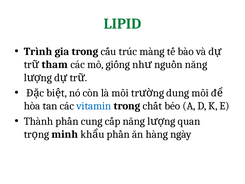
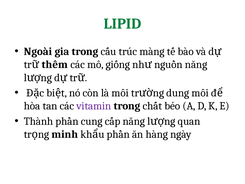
Trình: Trình -> Ngoài
tham: tham -> thêm
vitamin colour: blue -> purple
